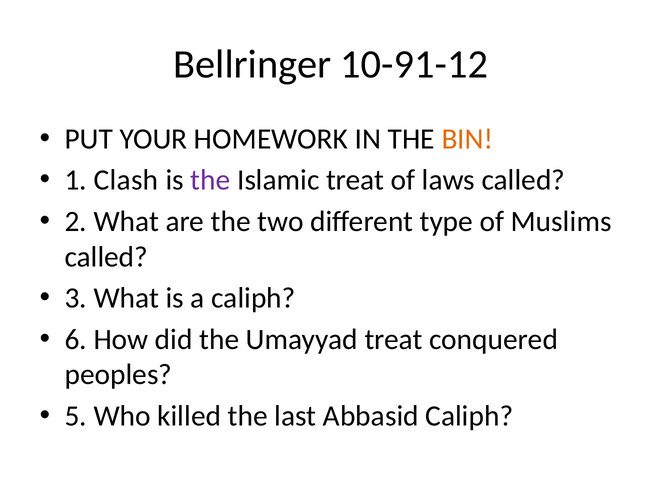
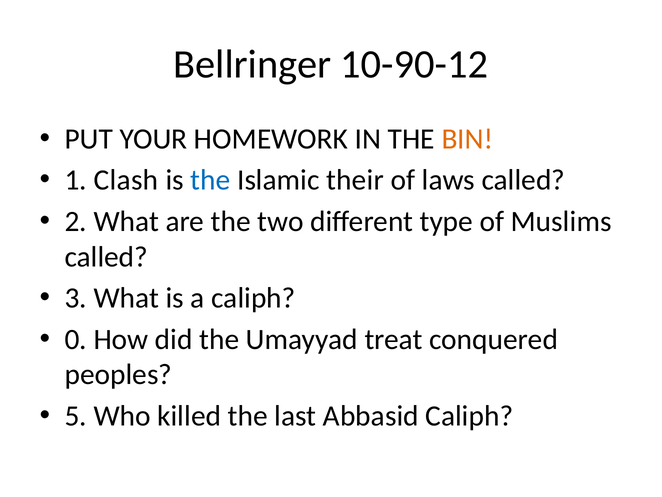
10-91-12: 10-91-12 -> 10-90-12
the at (210, 180) colour: purple -> blue
Islamic treat: treat -> their
6: 6 -> 0
